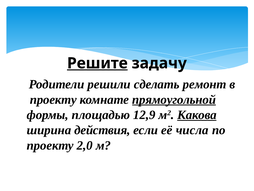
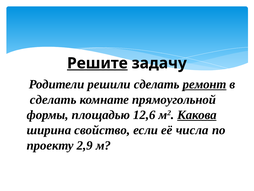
ремонт underline: none -> present
проекту at (53, 99): проекту -> сделать
прямоугольной underline: present -> none
12,9: 12,9 -> 12,6
действия: действия -> свойство
2,0: 2,0 -> 2,9
